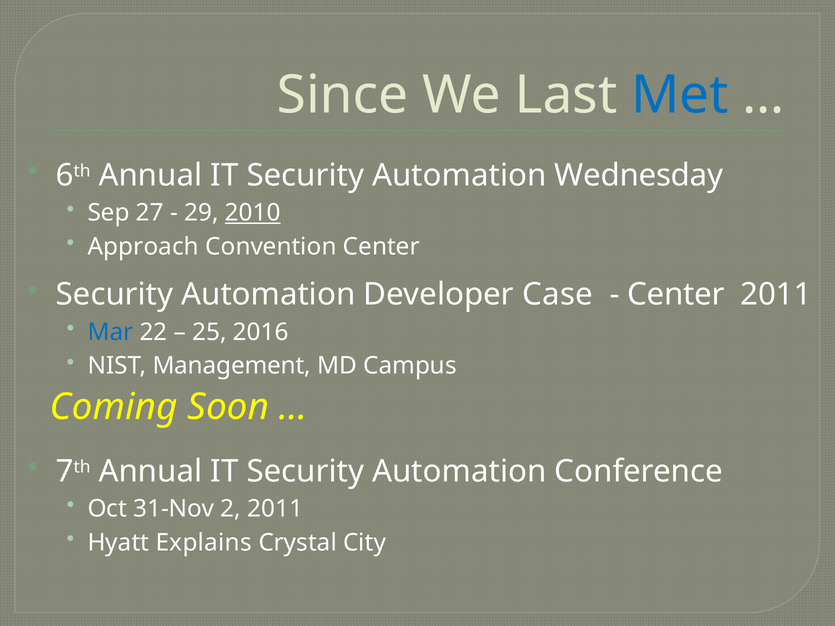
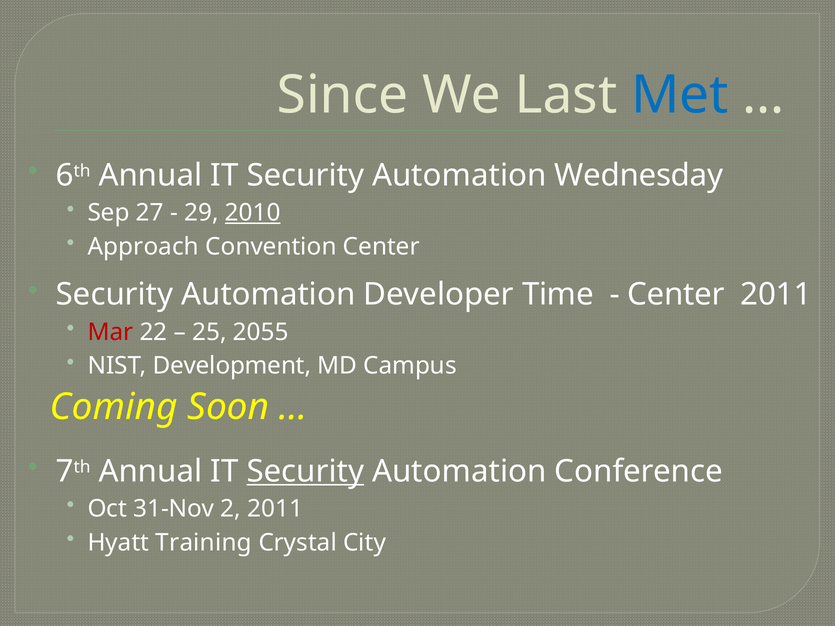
Case: Case -> Time
Mar colour: blue -> red
2016: 2016 -> 2055
Management: Management -> Development
Security at (305, 471) underline: none -> present
Explains: Explains -> Training
